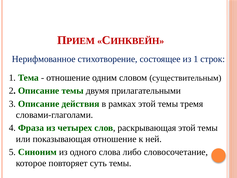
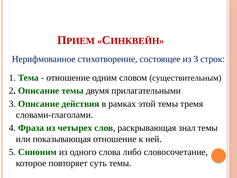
из 1: 1 -> 3
раскрывающая этой: этой -> знал
